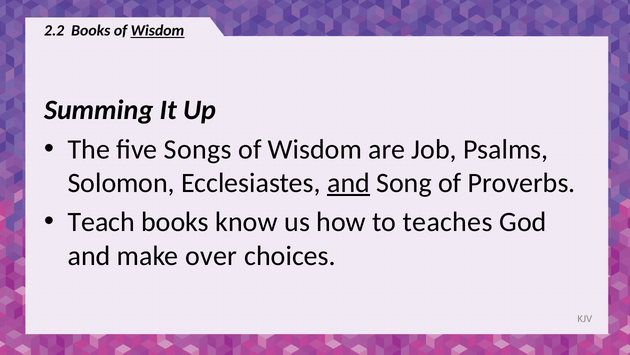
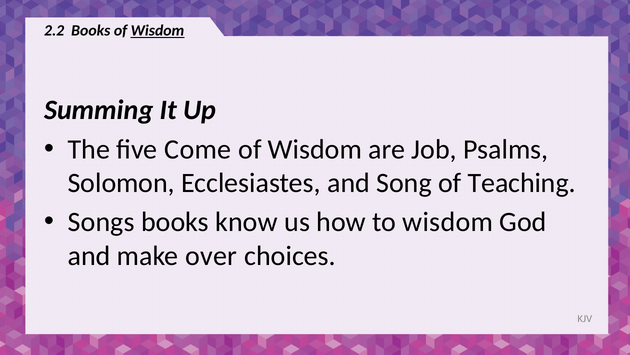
Songs: Songs -> Come
and at (349, 183) underline: present -> none
Proverbs: Proverbs -> Teaching
Teach: Teach -> Songs
to teaches: teaches -> wisdom
